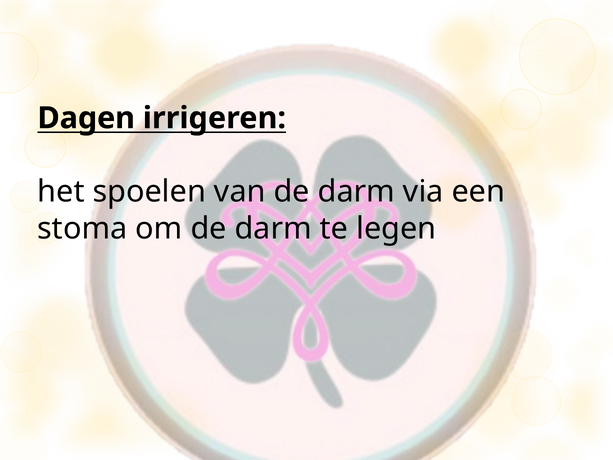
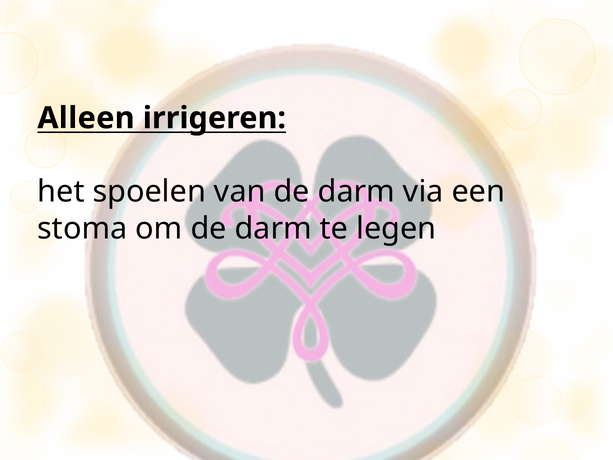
Dagen: Dagen -> Alleen
